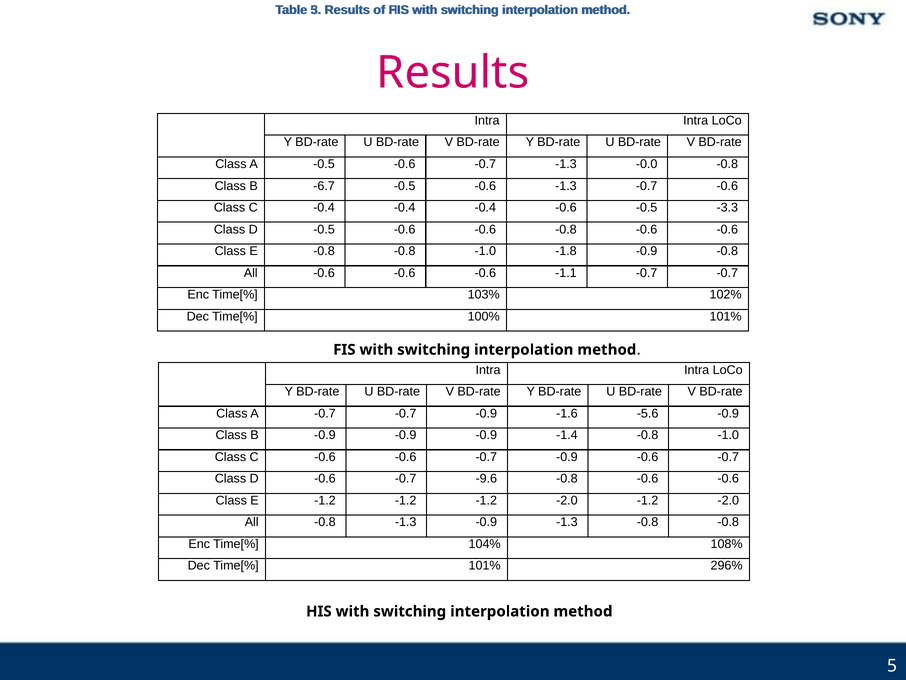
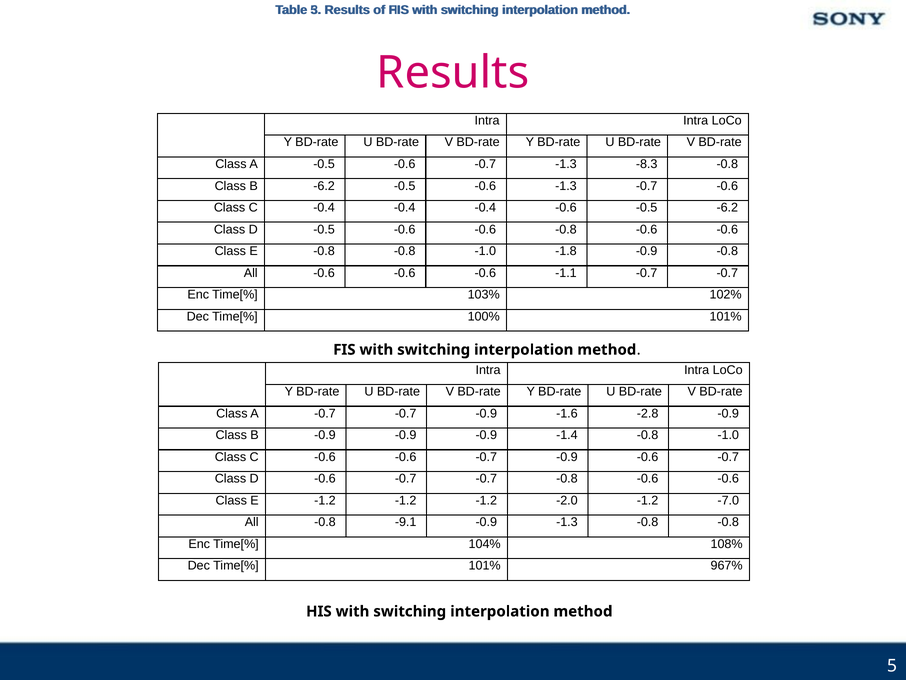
-0.0: -0.0 -> -8.3
B -6.7: -6.7 -> -6.2
-0.5 -3.3: -3.3 -> -6.2
-5.6: -5.6 -> -2.8
-0.6 -0.7 -9.6: -9.6 -> -0.7
-2.0 -1.2 -2.0: -2.0 -> -7.0
-0.8 -1.3: -1.3 -> -9.1
296%: 296% -> 967%
